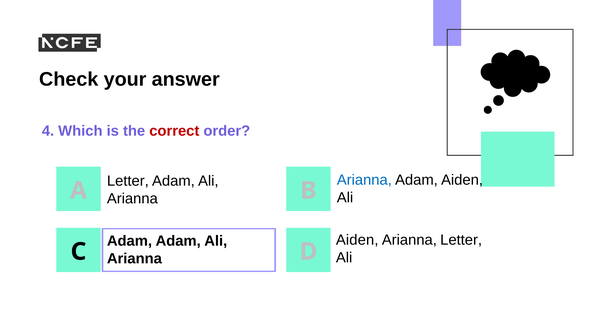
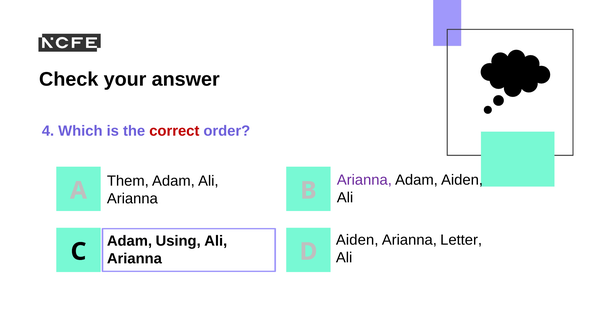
Arianna at (364, 180) colour: blue -> purple
Letter at (128, 181): Letter -> Them
Adam Adam: Adam -> Using
